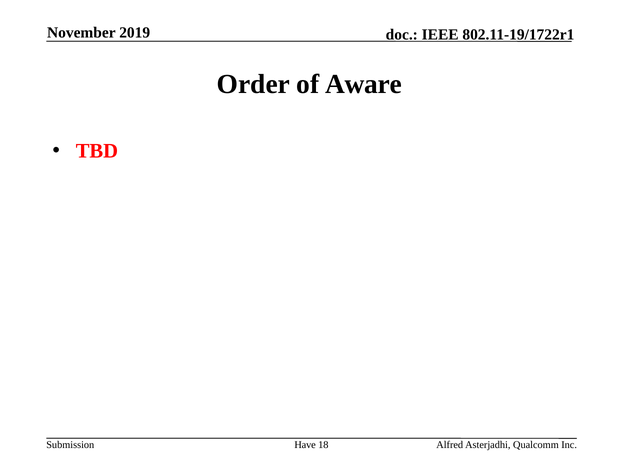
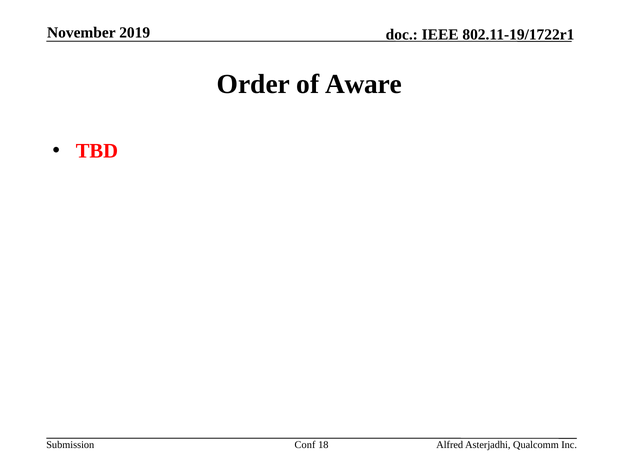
Have: Have -> Conf
